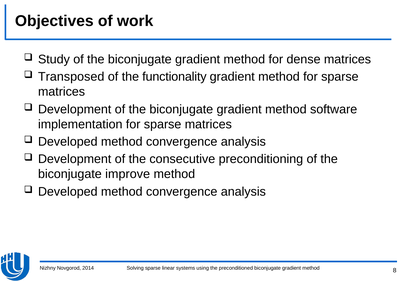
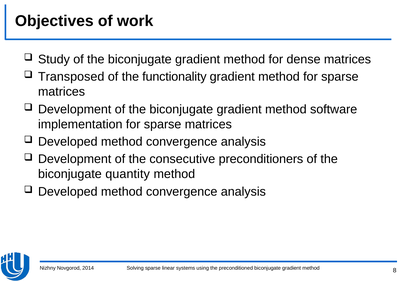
preconditioning: preconditioning -> preconditioners
improve: improve -> quantity
